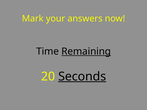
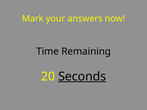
Remaining underline: present -> none
